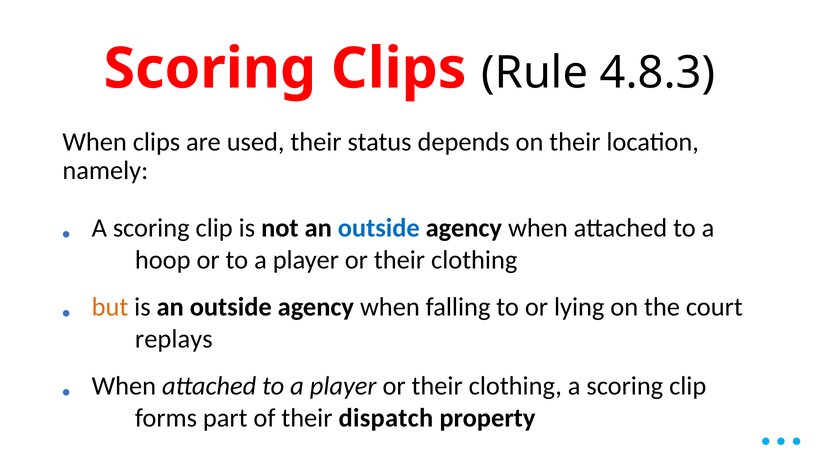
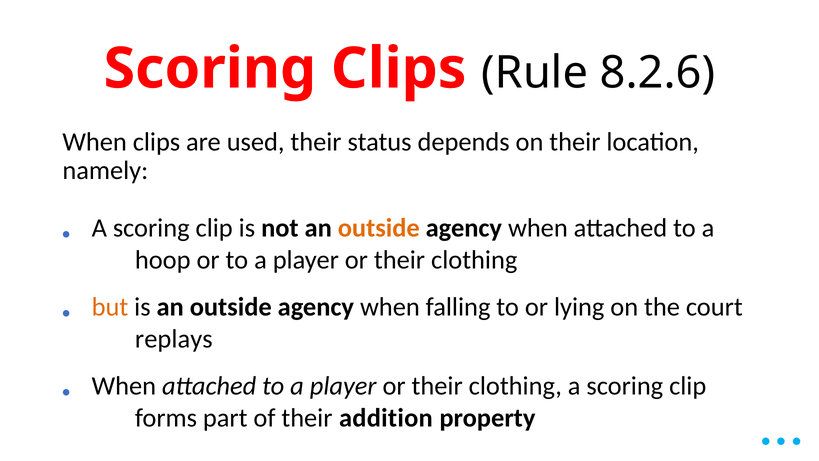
4.8.3: 4.8.3 -> 8.2.6
outside at (379, 228) colour: blue -> orange
dispatch: dispatch -> addition
